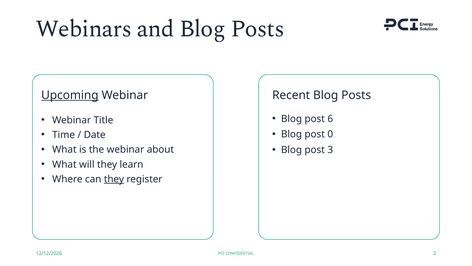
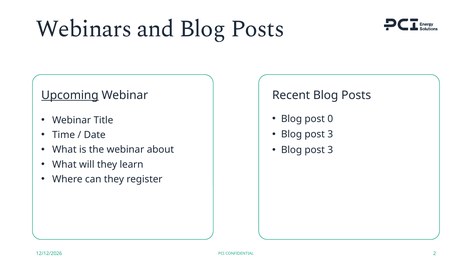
6: 6 -> 0
0 at (330, 134): 0 -> 3
they at (114, 179) underline: present -> none
